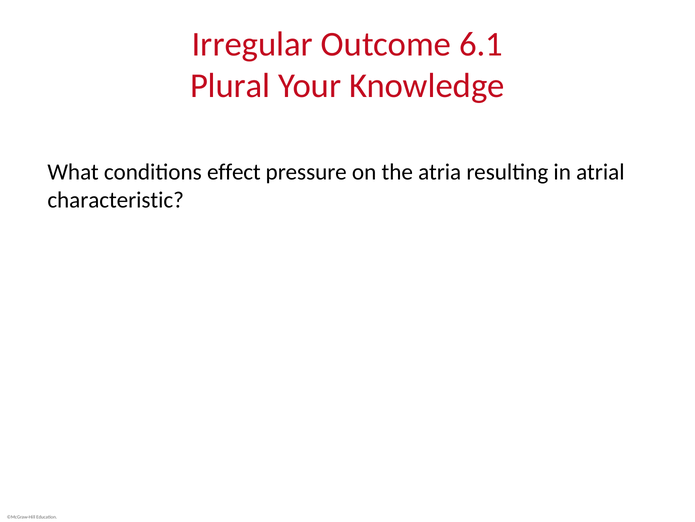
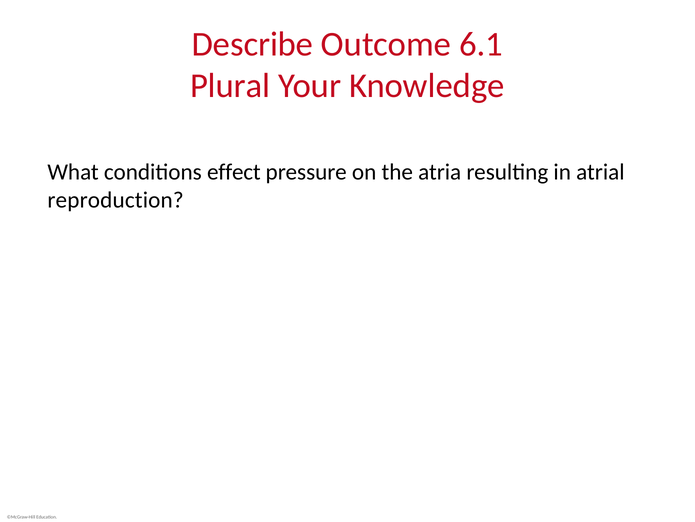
Irregular: Irregular -> Describe
characteristic: characteristic -> reproduction
